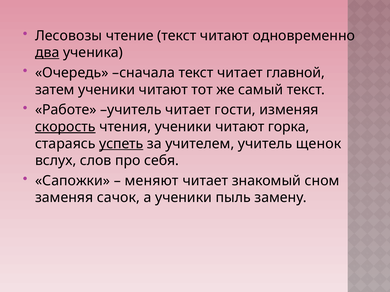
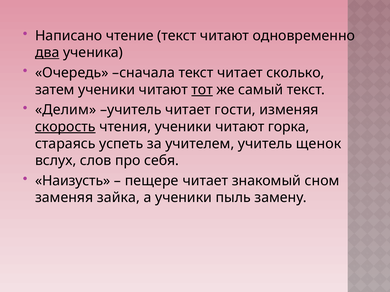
Лесовозы: Лесовозы -> Написано
главной: главной -> сколько
тот underline: none -> present
Работе: Работе -> Делим
успеть underline: present -> none
Сапожки: Сапожки -> Наизусть
меняют: меняют -> пещере
сачок: сачок -> зайка
